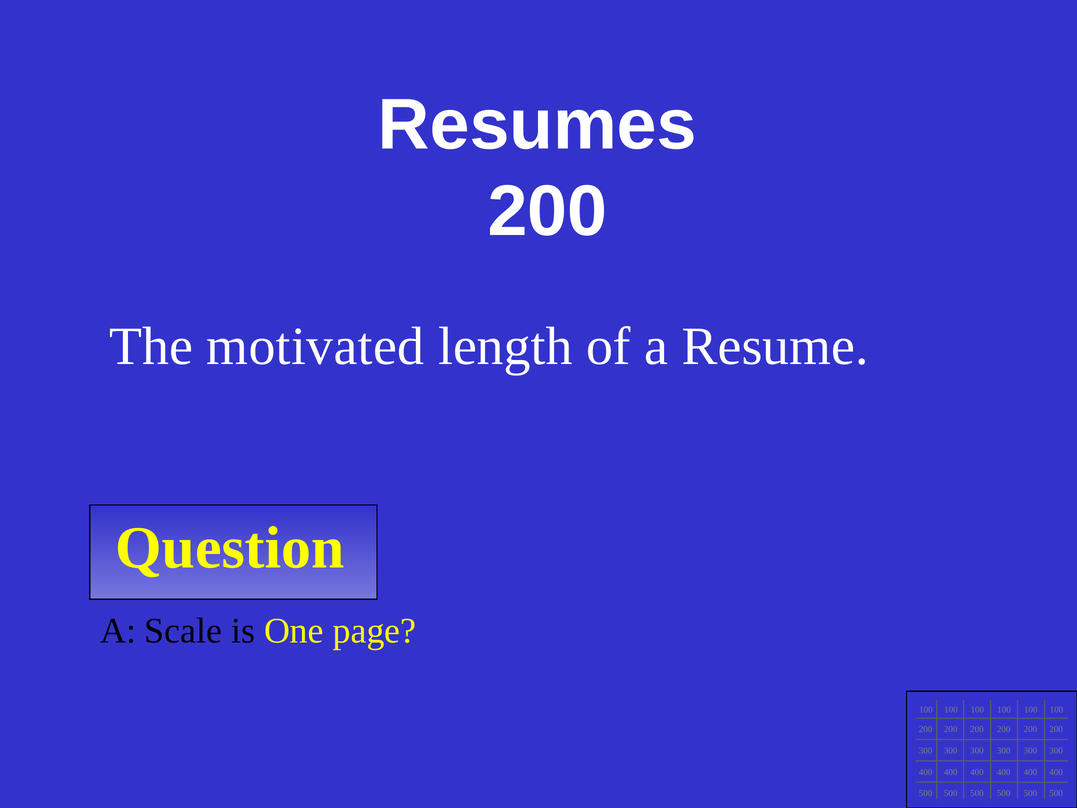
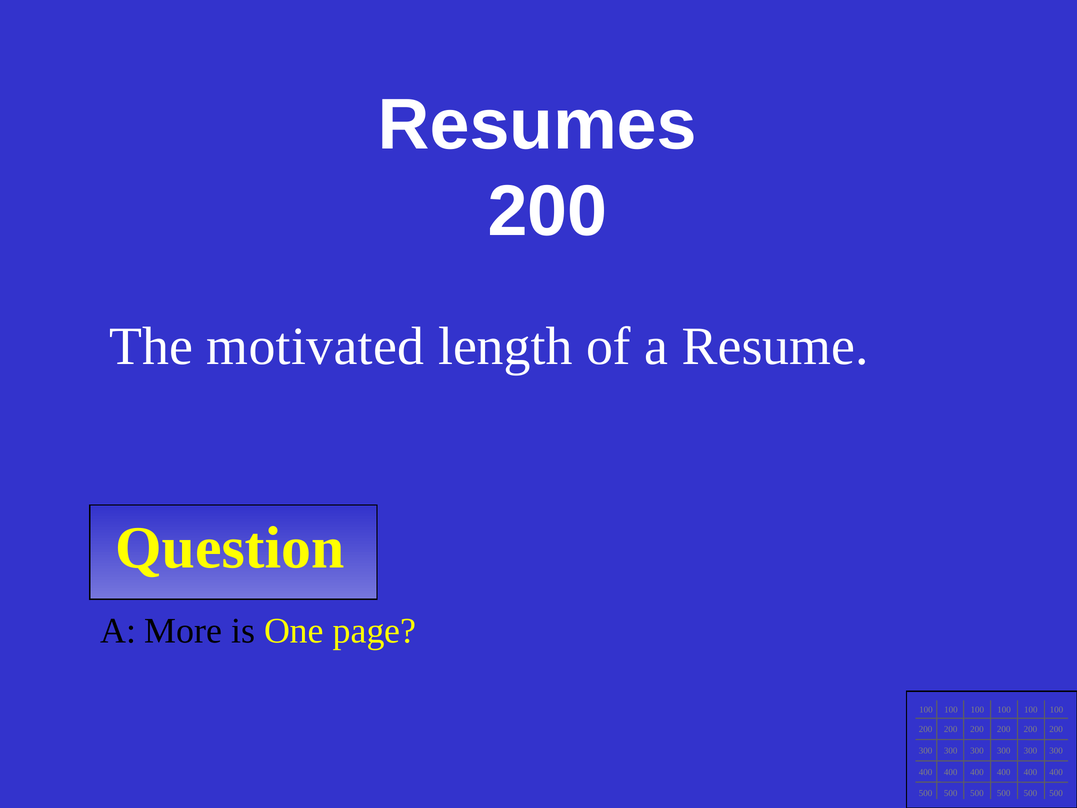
Scale: Scale -> More
